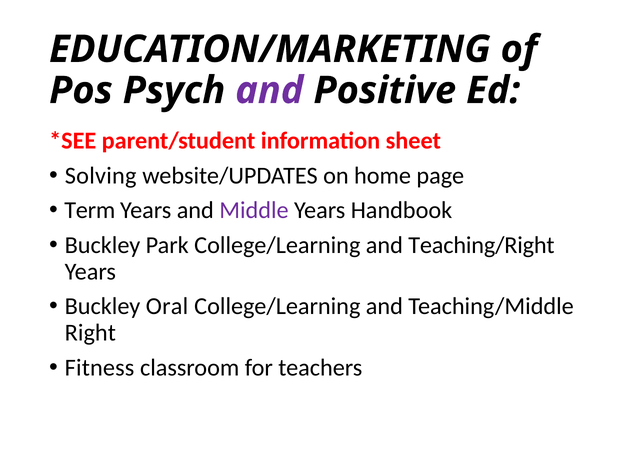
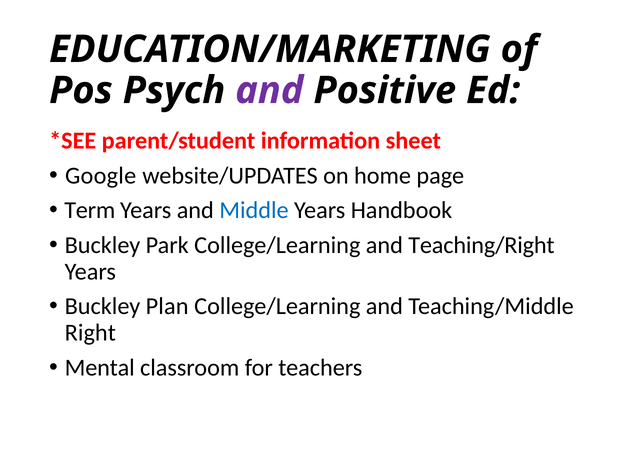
Solving: Solving -> Google
Middle colour: purple -> blue
Oral: Oral -> Plan
Fitness: Fitness -> Mental
